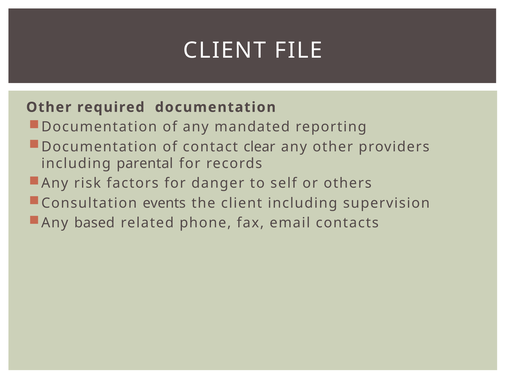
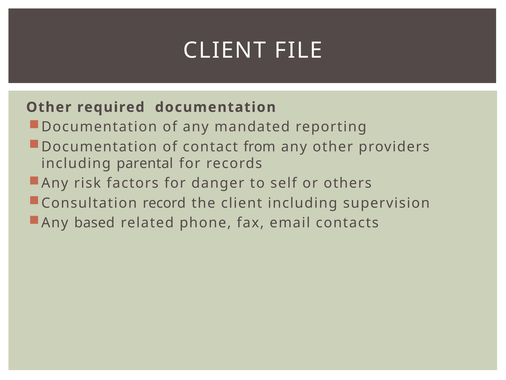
clear: clear -> from
events: events -> record
